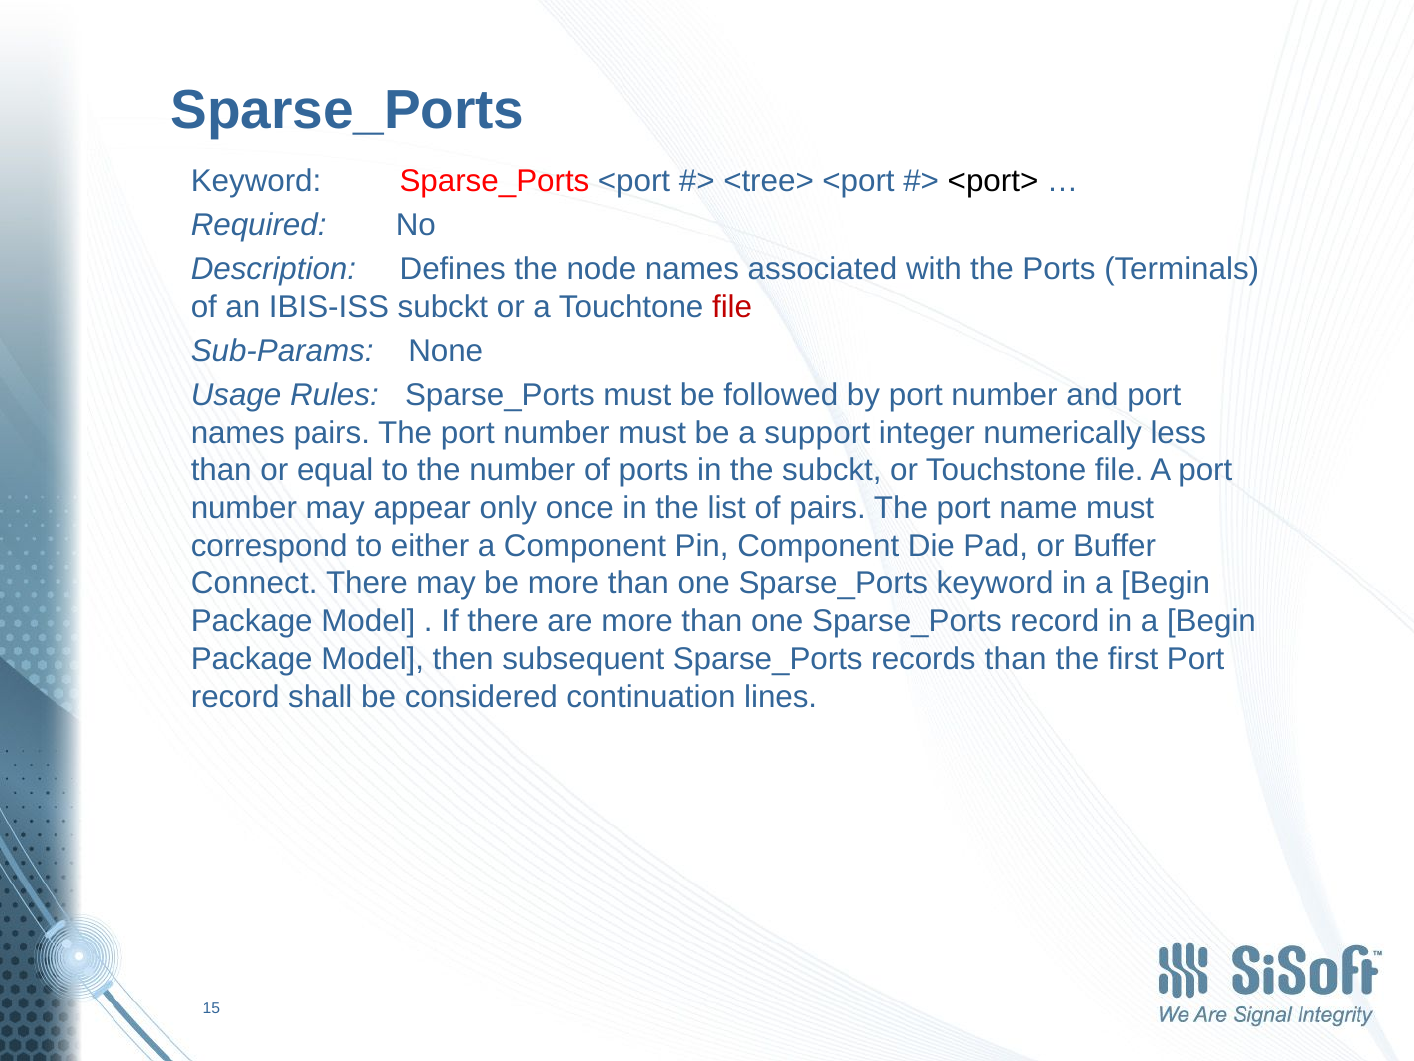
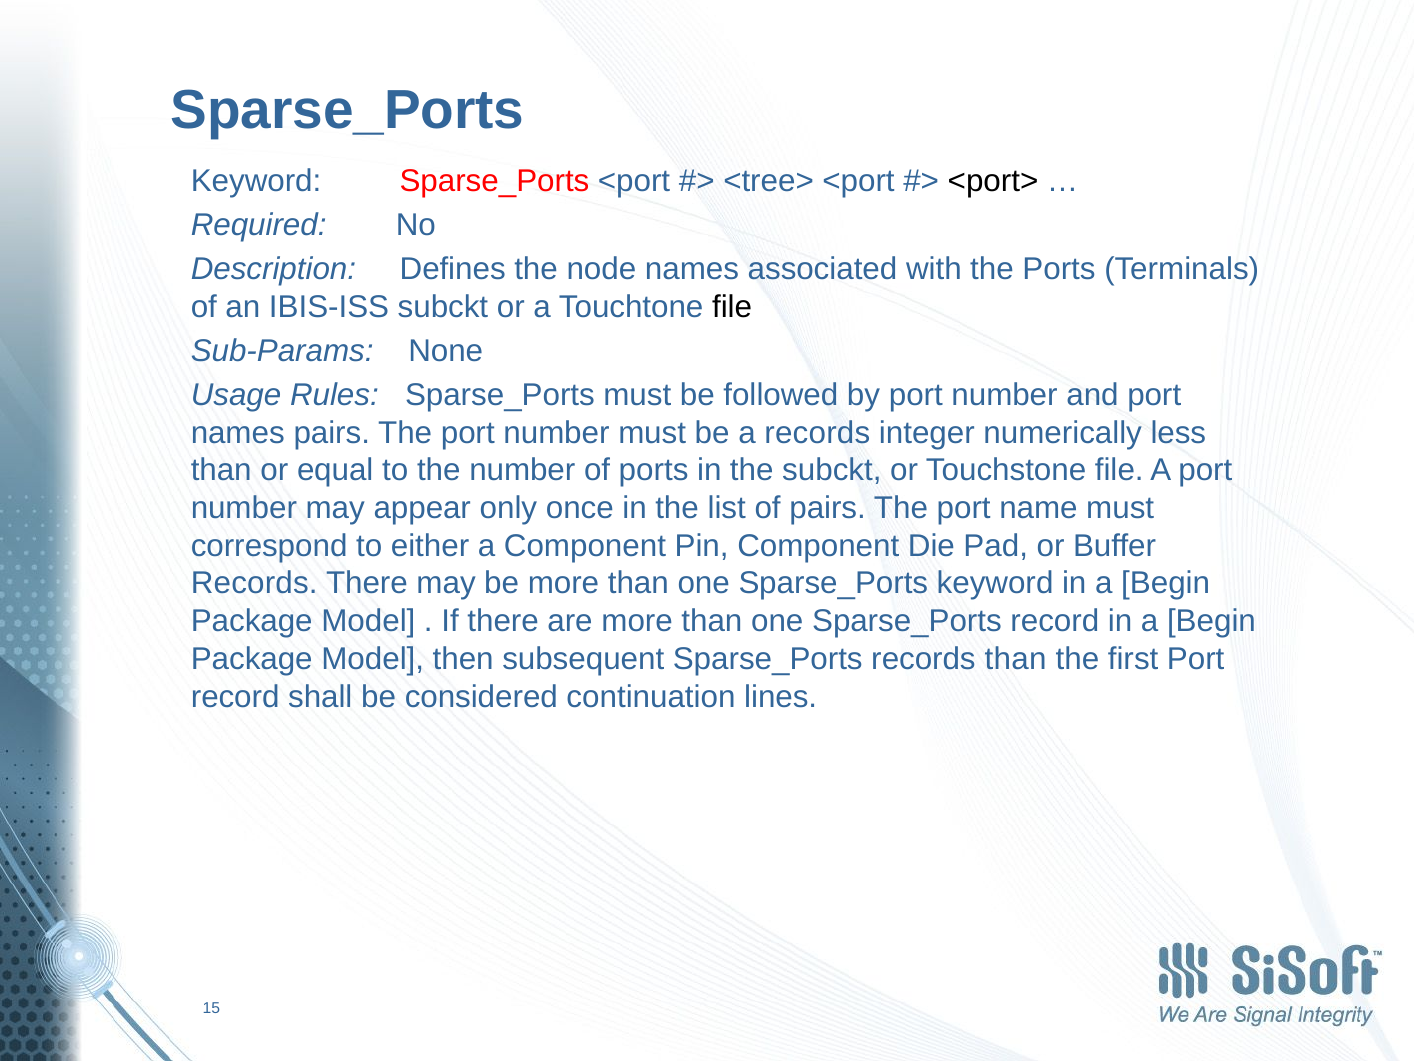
file at (732, 307) colour: red -> black
a support: support -> records
Connect at (254, 583): Connect -> Records
